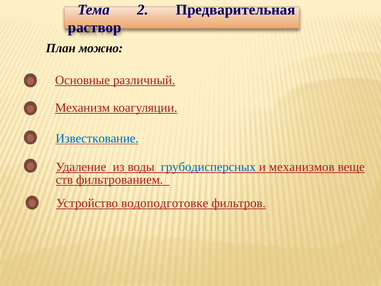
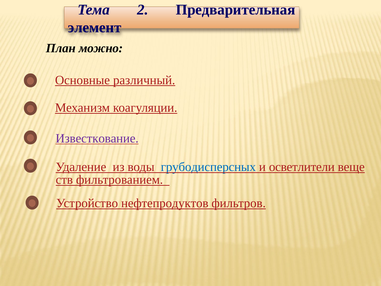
раствор: раствор -> элемент
Известкование colour: blue -> purple
механизмов: механизмов -> осветлители
водоподготовке: водоподготовке -> нефтепродуктов
